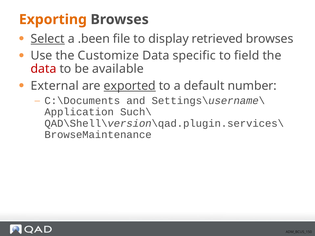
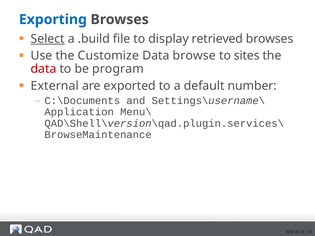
Exporting colour: orange -> blue
.been: .been -> .build
specific: specific -> browse
field: field -> sites
available: available -> program
exported underline: present -> none
Such\: Such\ -> Menu\
